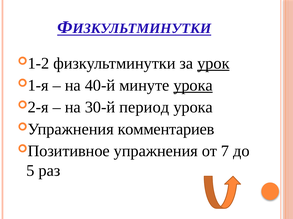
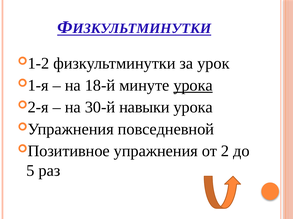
урок underline: present -> none
40-й: 40-й -> 18-й
период: период -> навыки
комментариев: комментариев -> повседневной
7: 7 -> 2
